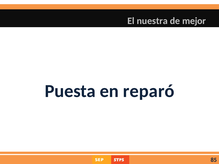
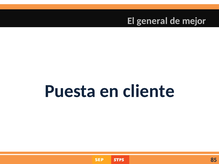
nuestra: nuestra -> general
reparó: reparó -> cliente
